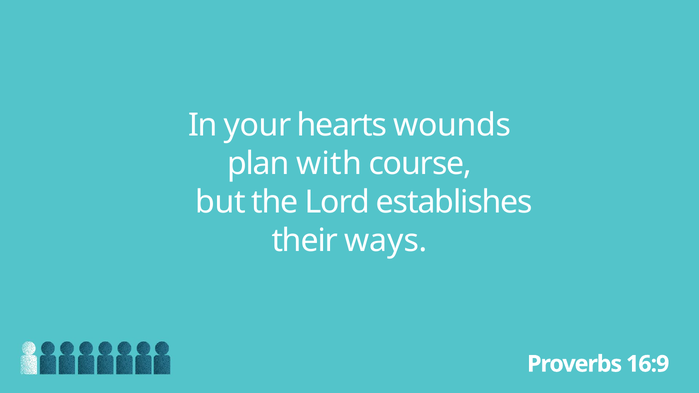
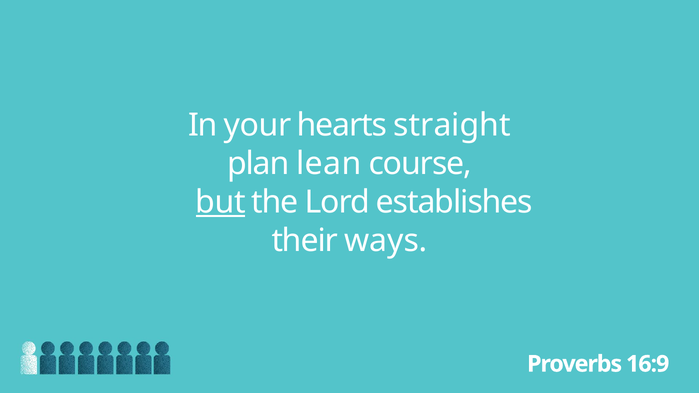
wounds: wounds -> straight
with: with -> lean
but underline: none -> present
